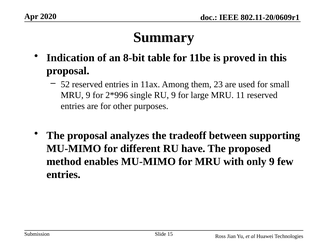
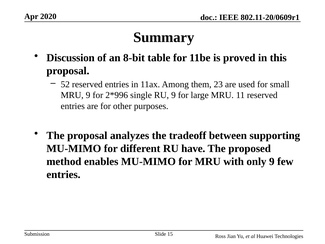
Indication: Indication -> Discussion
